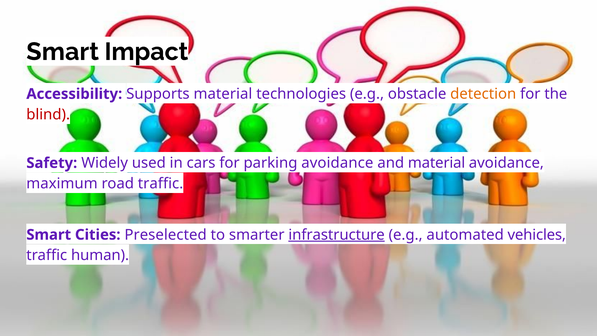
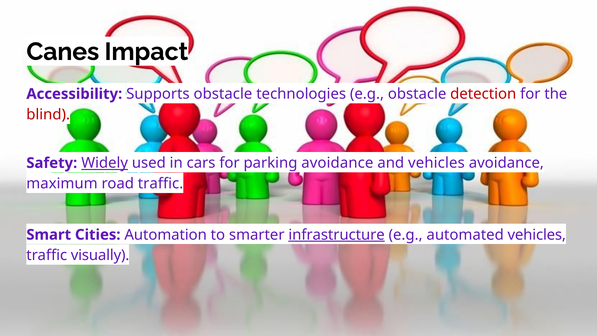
Smart at (63, 52): Smart -> Canes
Supports material: material -> obstacle
detection colour: orange -> red
Widely underline: none -> present
and material: material -> vehicles
Preselected: Preselected -> Automation
human: human -> visually
